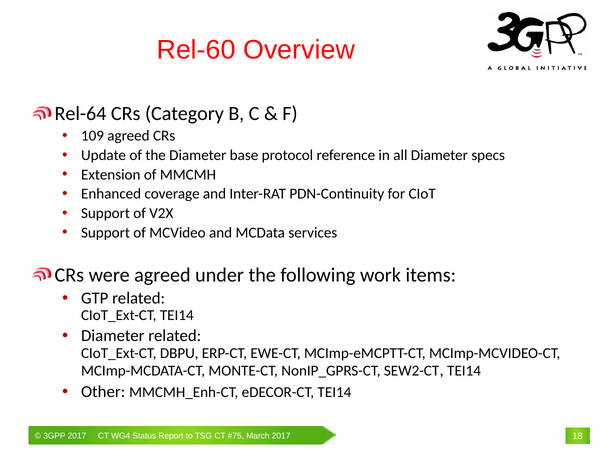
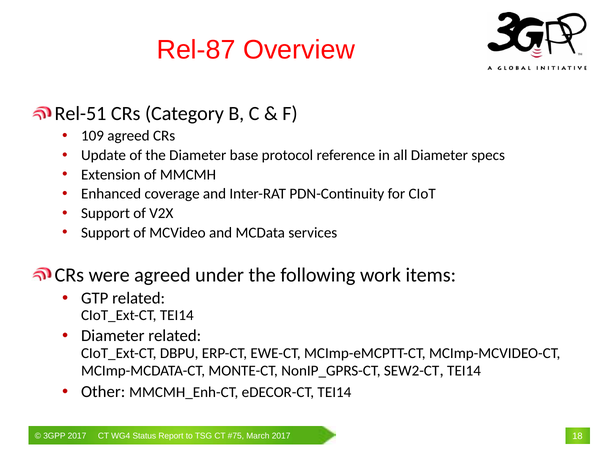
Rel-60: Rel-60 -> Rel-87
Rel-64: Rel-64 -> Rel-51
